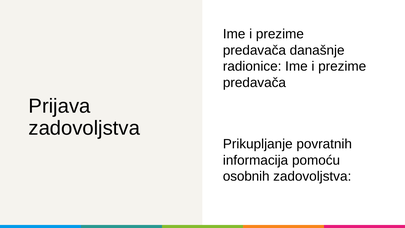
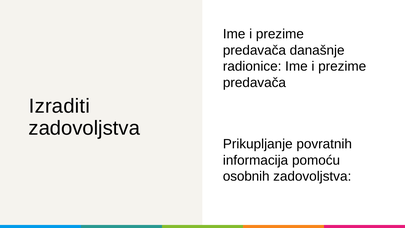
Prijava: Prijava -> Izraditi
